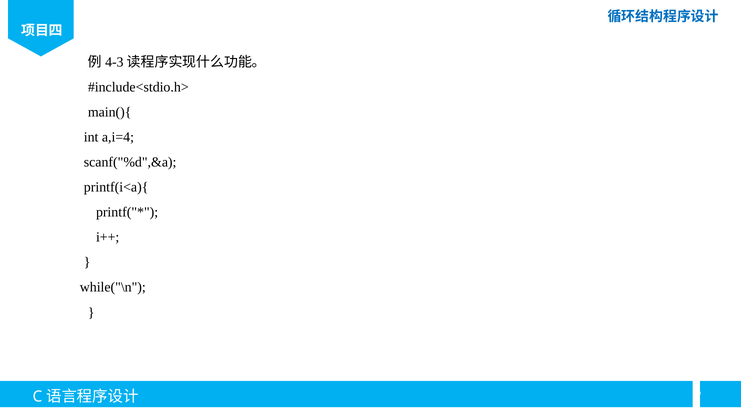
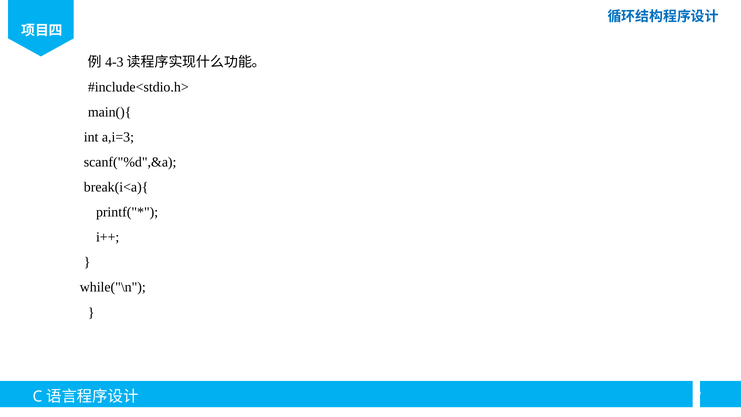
a,i=4: a,i=4 -> a,i=3
printf(i<a){: printf(i<a){ -> break(i<a){
